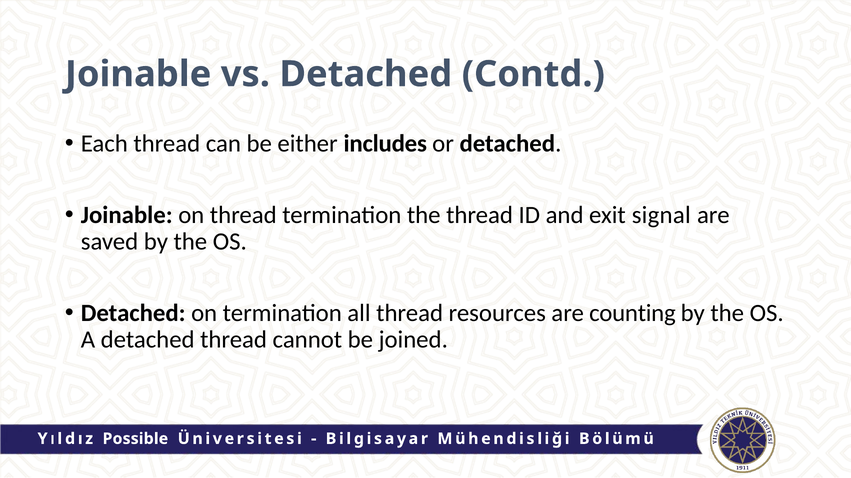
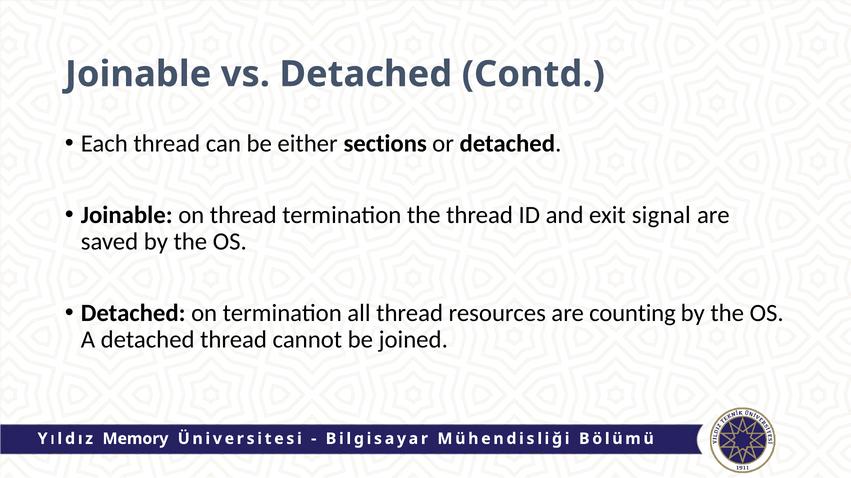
includes: includes -> sections
Possible: Possible -> Memory
